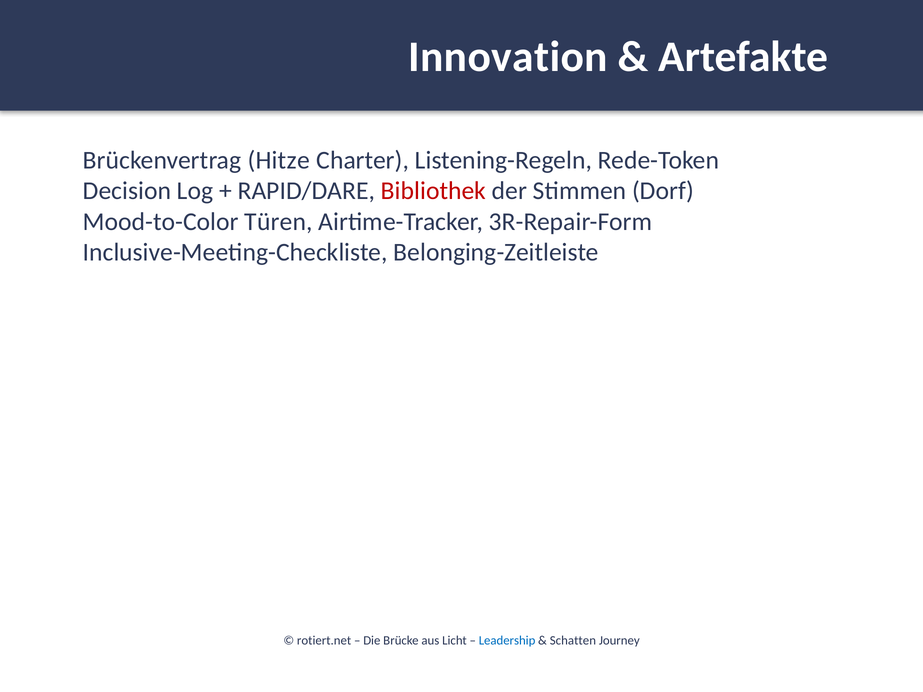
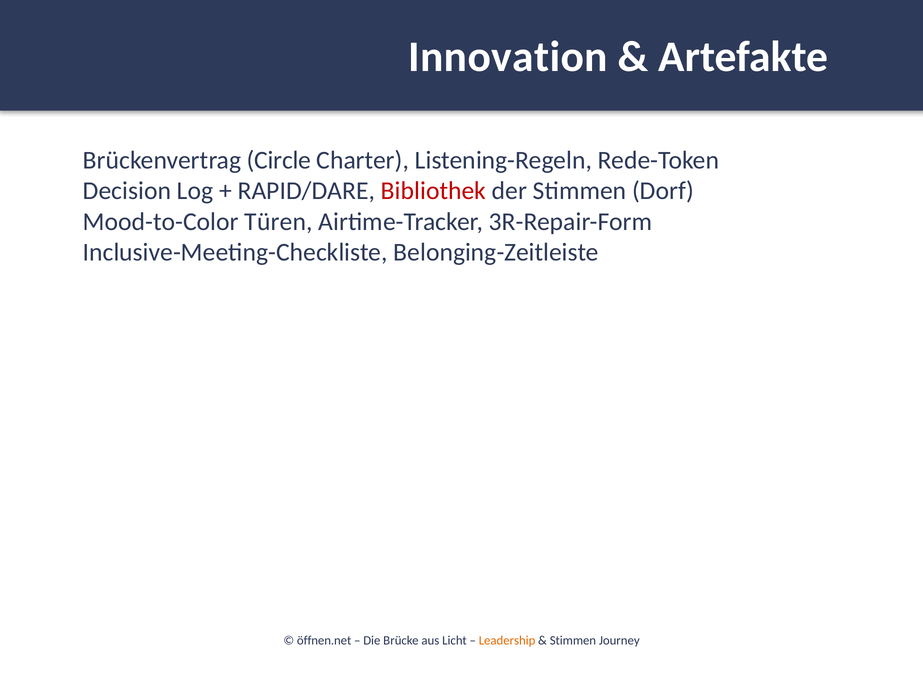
Hitze: Hitze -> Circle
rotiert.net: rotiert.net -> öffnen.net
Leadership colour: blue -> orange
Schatten at (573, 641): Schatten -> Stimmen
